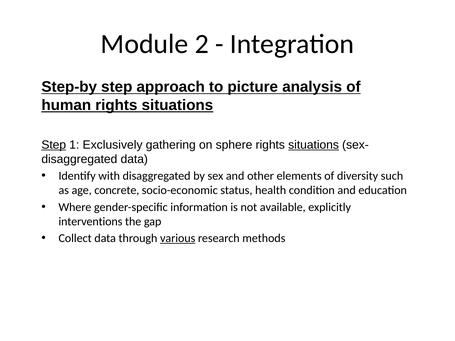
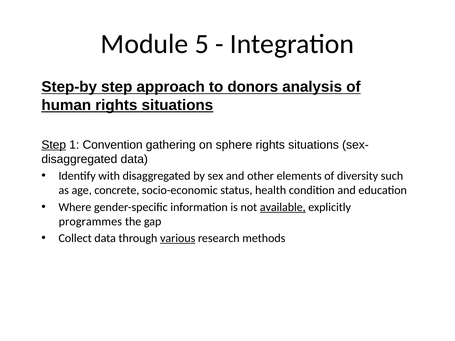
2: 2 -> 5
picture: picture -> donors
Exclusively: Exclusively -> Convention
situations at (314, 145) underline: present -> none
available underline: none -> present
interventions: interventions -> programmes
